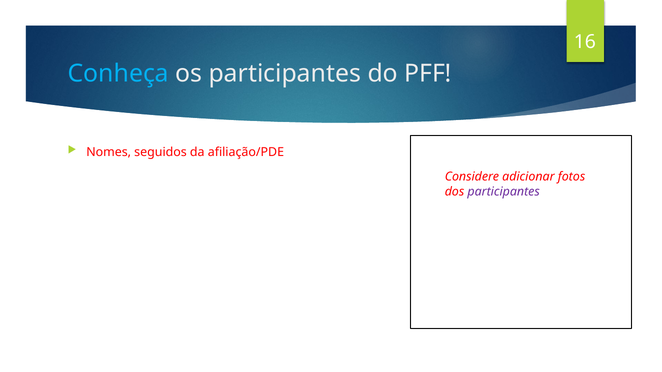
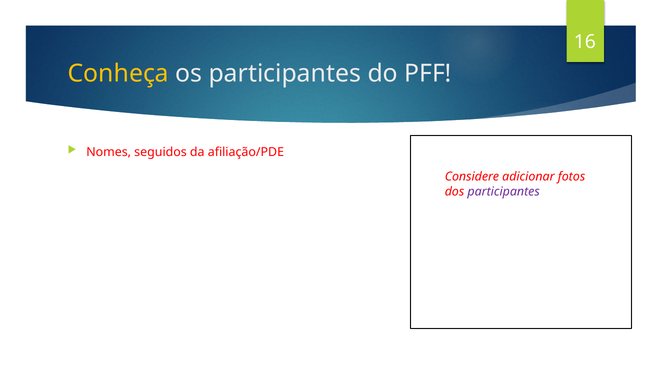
Conheça colour: light blue -> yellow
